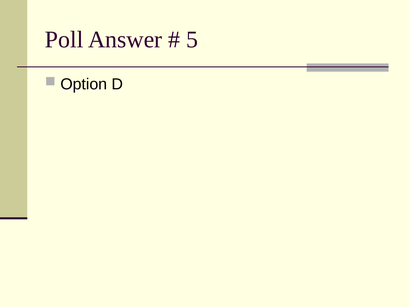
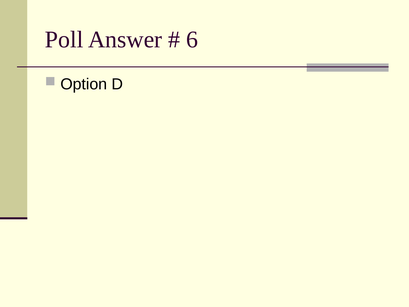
5: 5 -> 6
